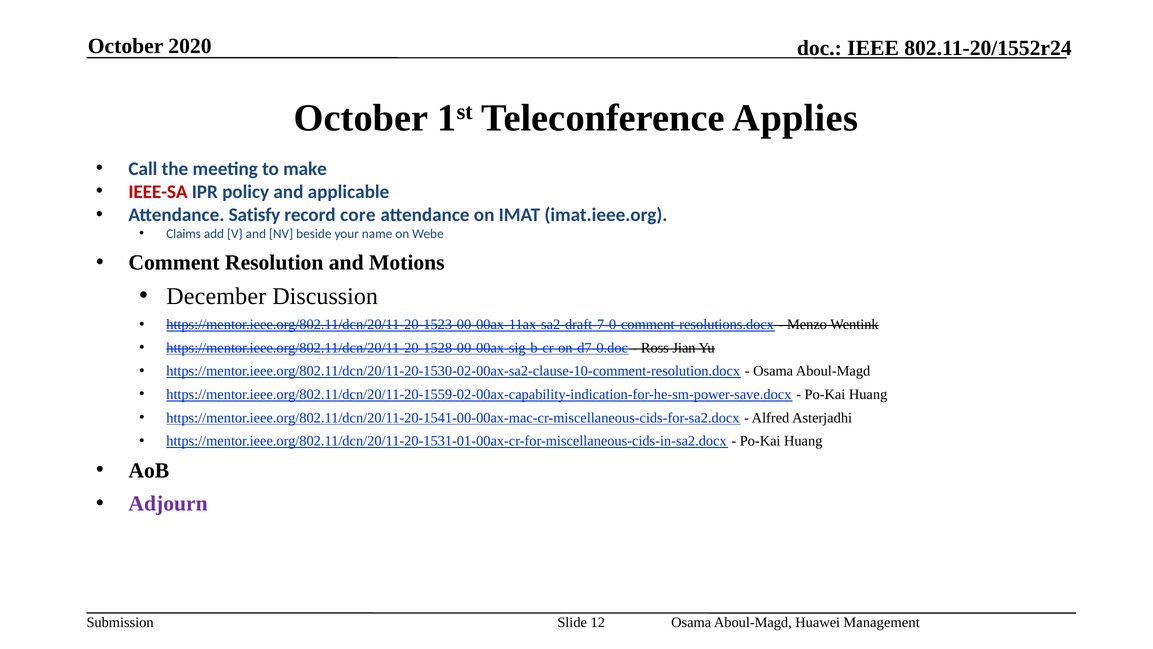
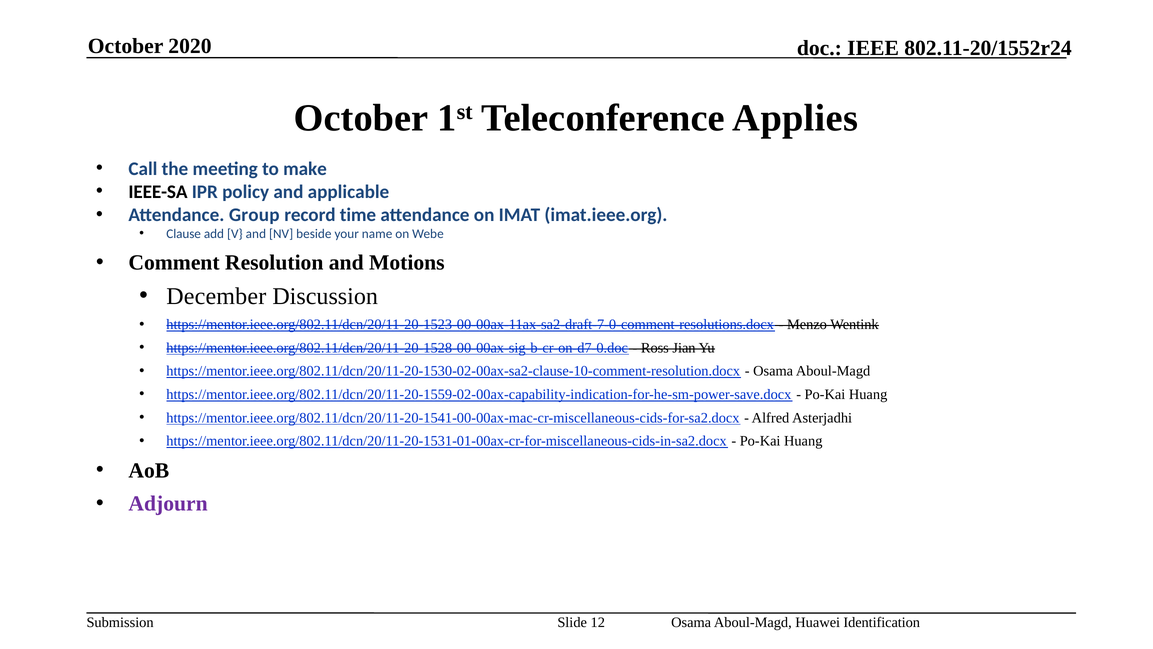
IEEE-SA colour: red -> black
Satisfy: Satisfy -> Group
core: core -> time
Claims: Claims -> Clause
Management: Management -> Identification
